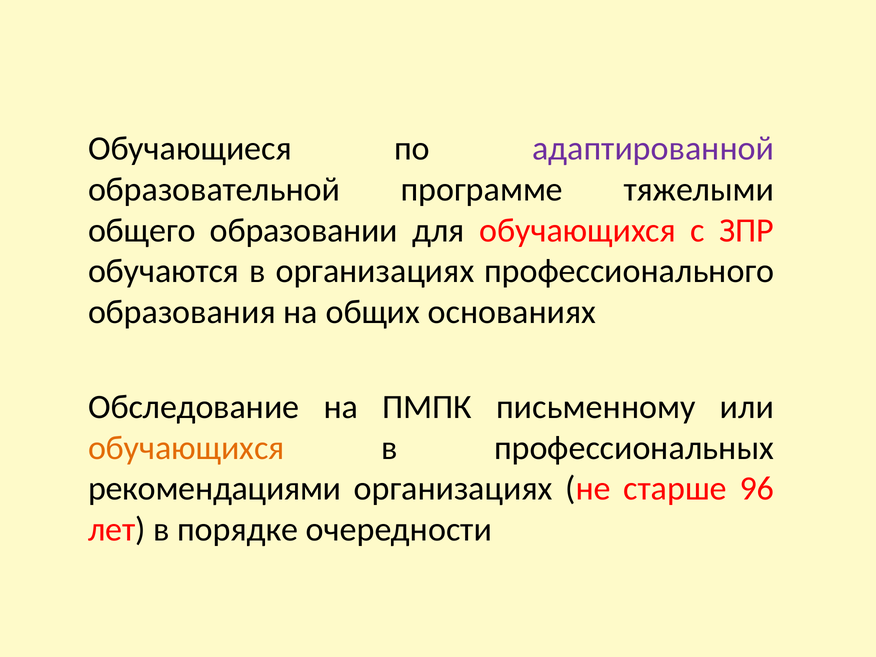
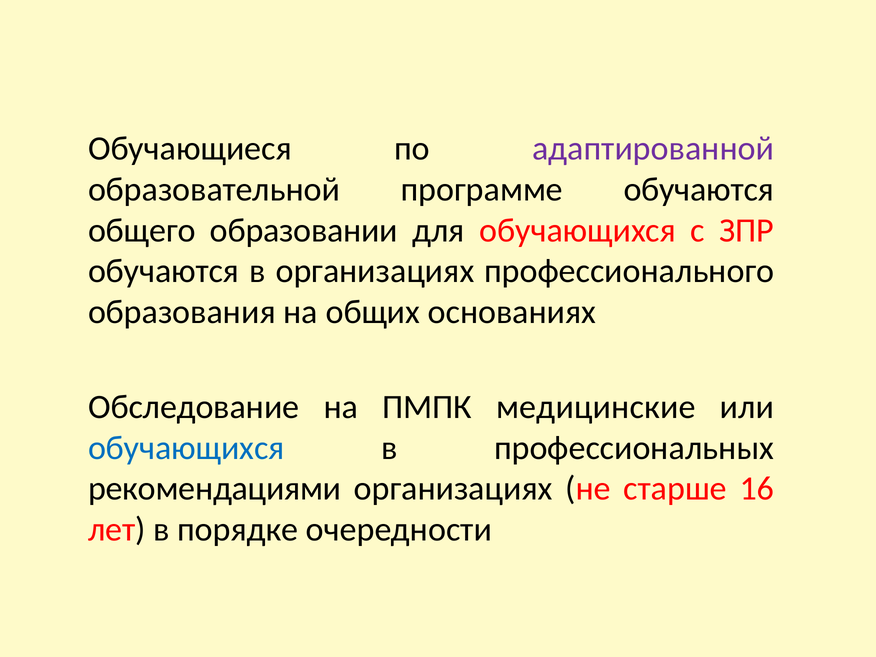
программе тяжелыми: тяжелыми -> обучаются
письменному: письменному -> медицинские
обучающихся at (186, 448) colour: orange -> blue
96: 96 -> 16
